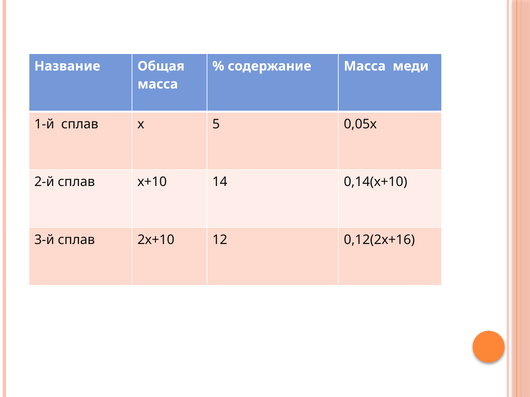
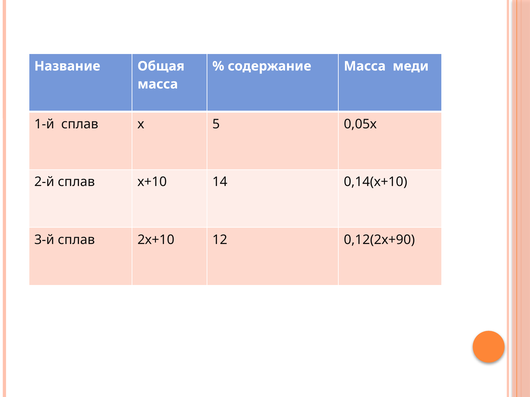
0,12(2х+16: 0,12(2х+16 -> 0,12(2х+90
